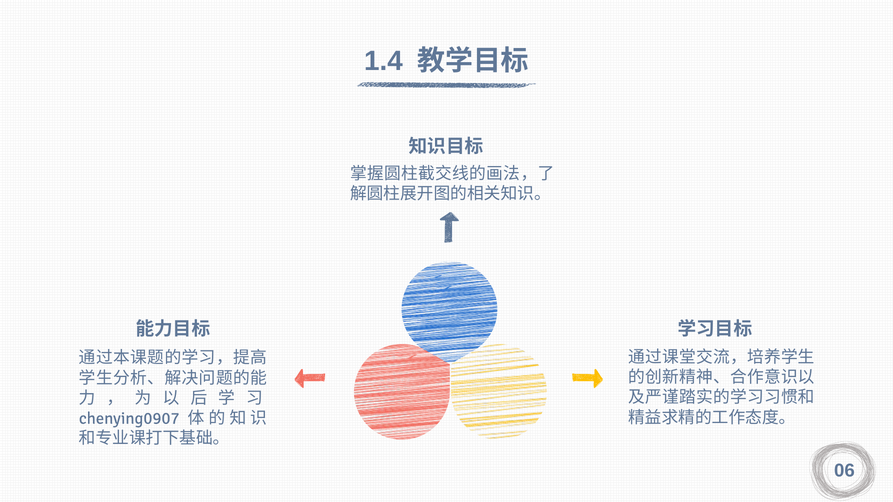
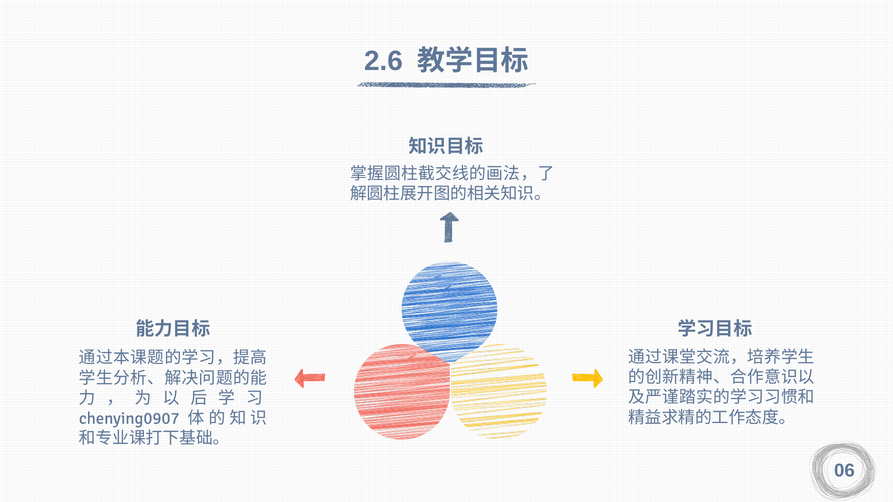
1.4: 1.4 -> 2.6
